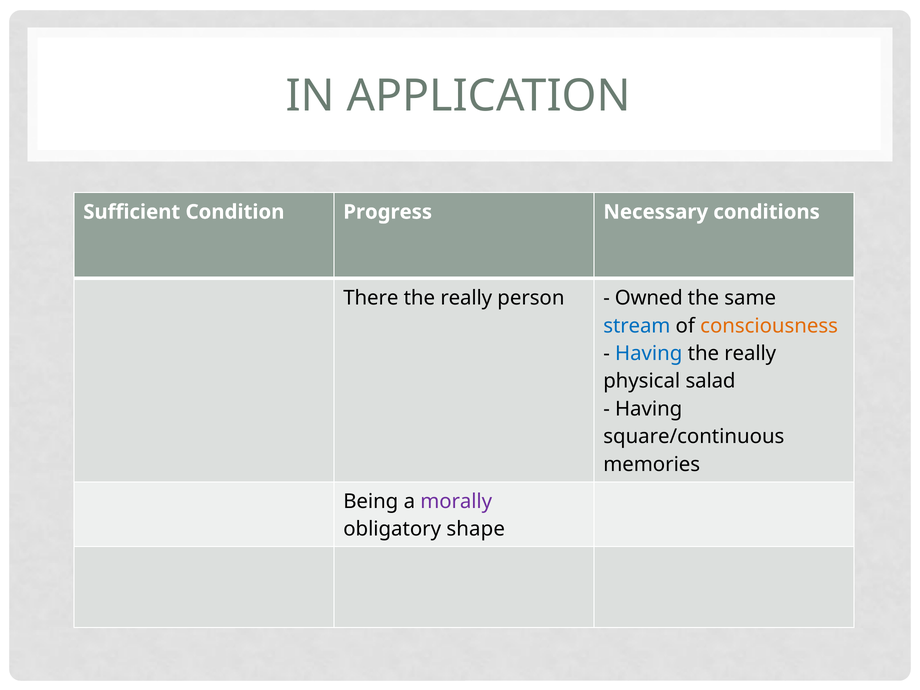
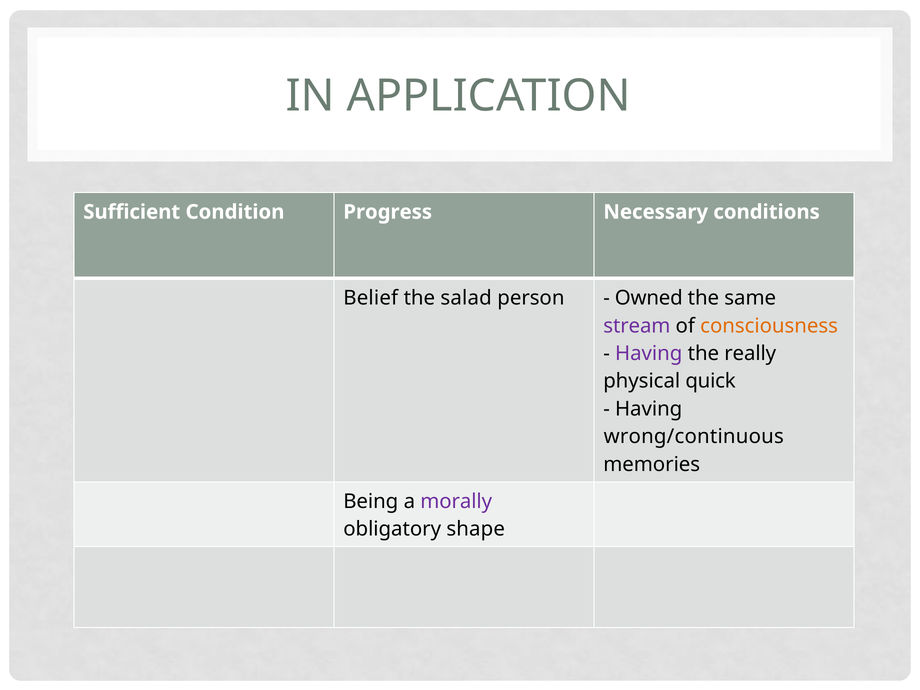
There: There -> Belief
really at (466, 298): really -> salad
stream colour: blue -> purple
Having at (649, 354) colour: blue -> purple
salad: salad -> quick
square/continuous: square/continuous -> wrong/continuous
